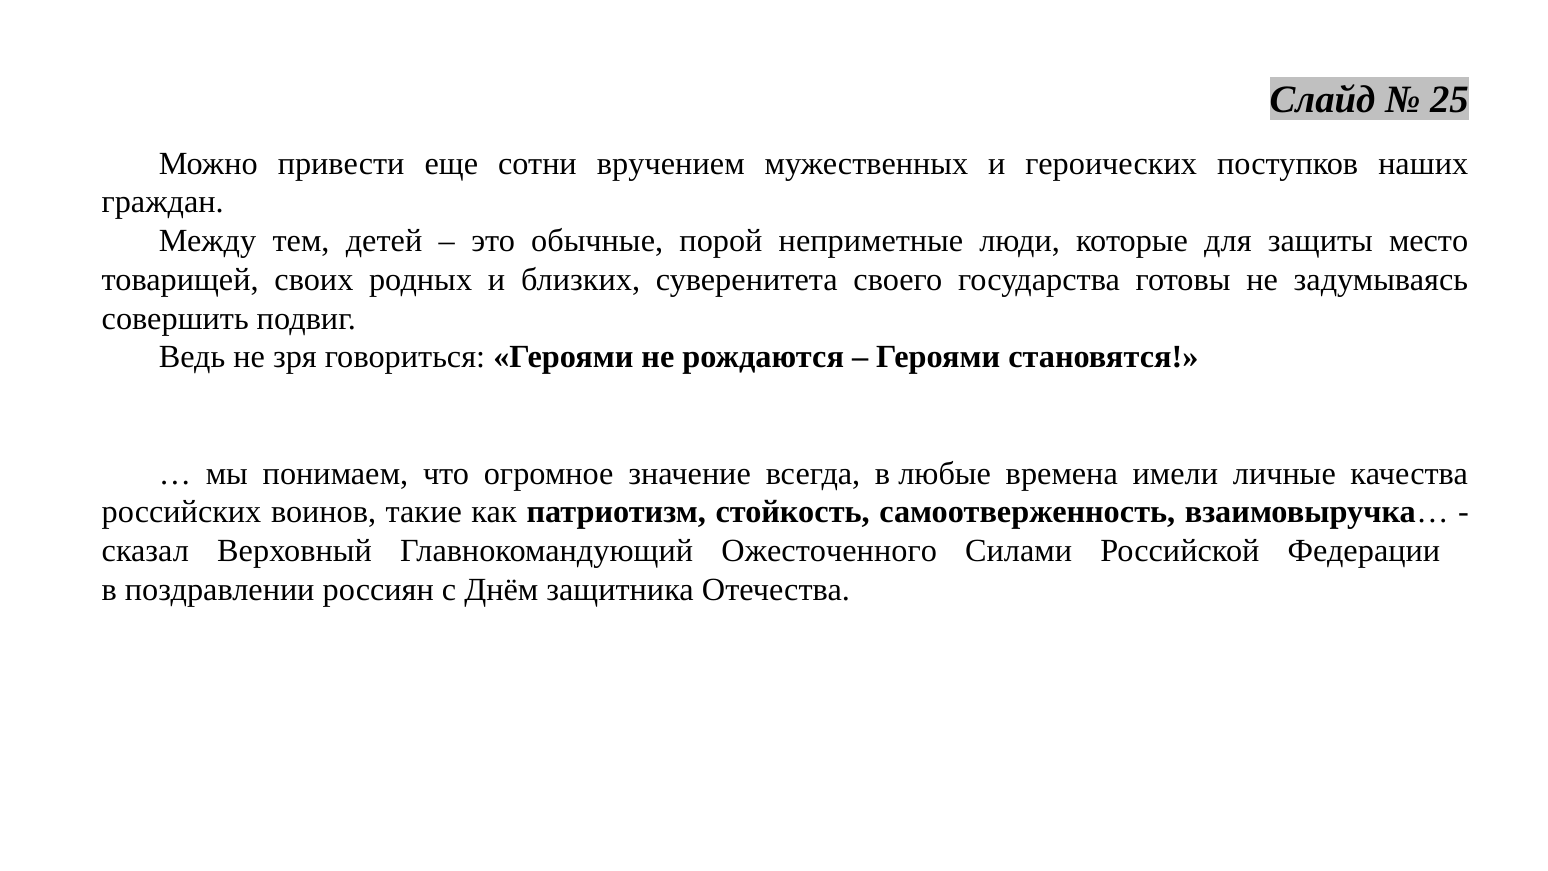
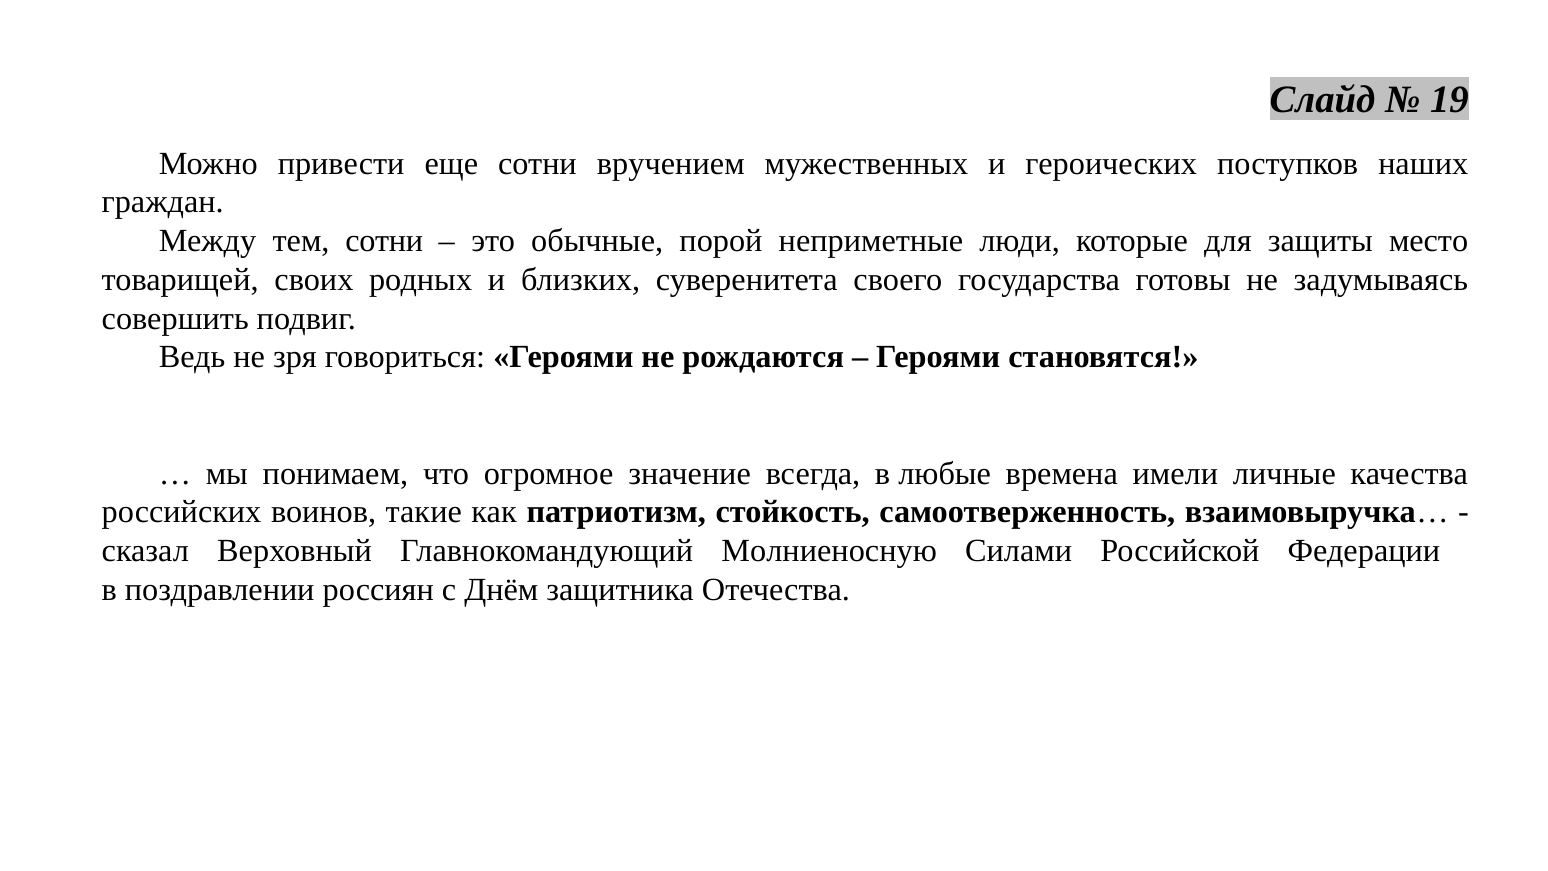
25: 25 -> 19
тем детей: детей -> сотни
Ожесточенного: Ожесточенного -> Молниеносную
